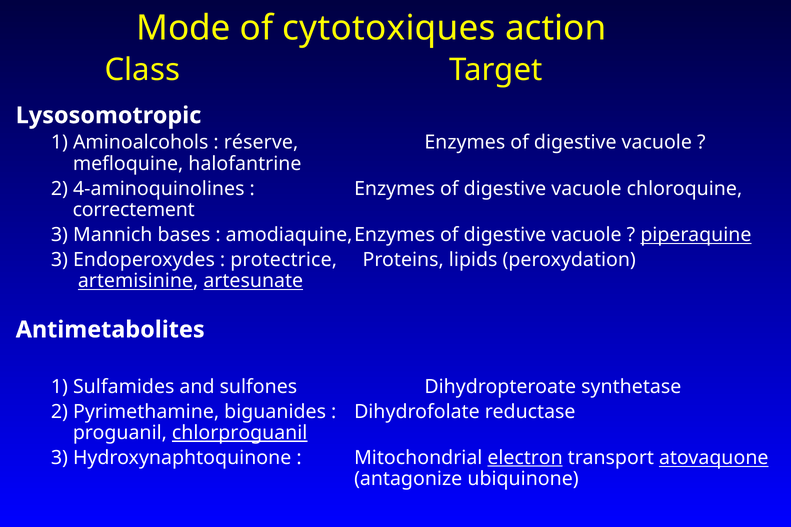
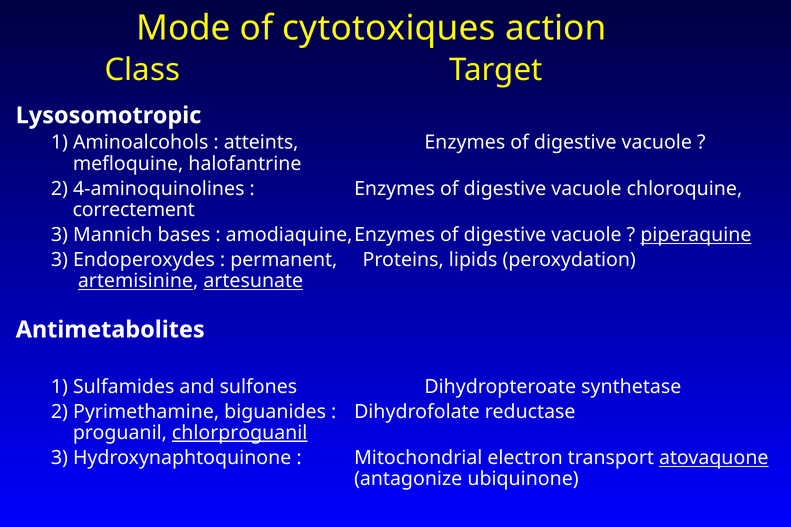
réserve: réserve -> atteints
protectrice: protectrice -> permanent
electron underline: present -> none
